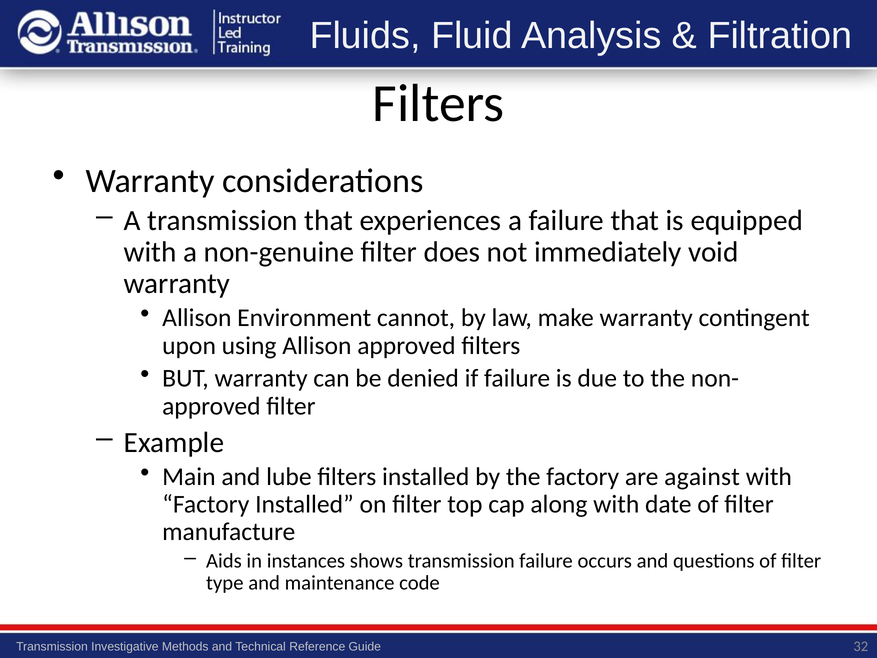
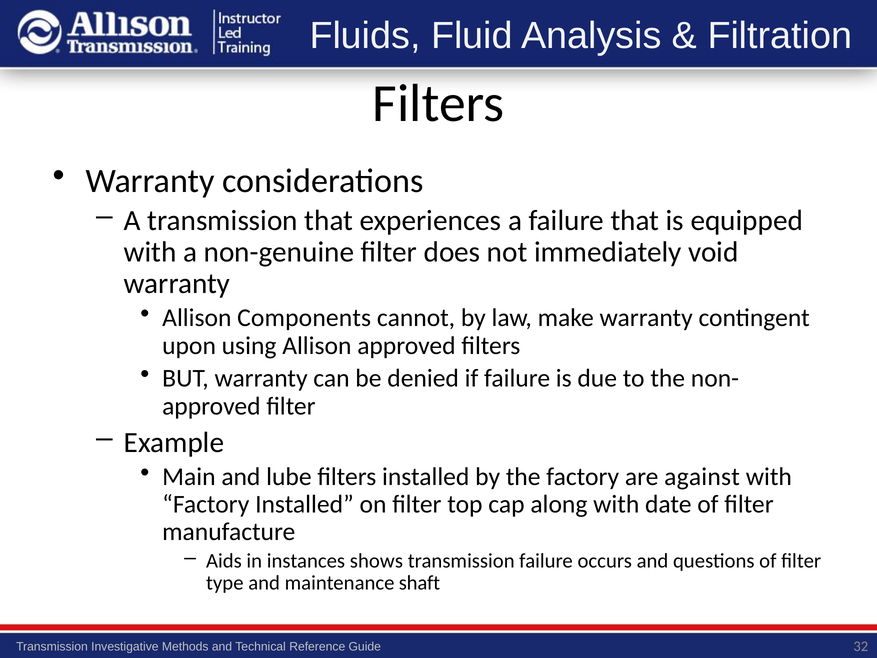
Environment: Environment -> Components
code: code -> shaft
